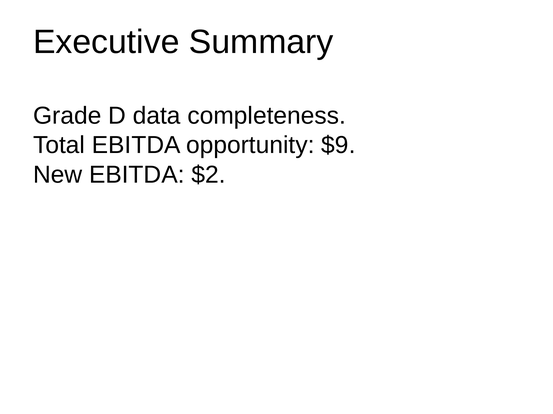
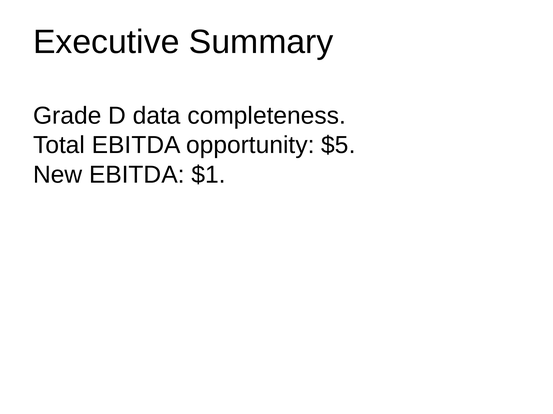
$9: $9 -> $5
$2: $2 -> $1
